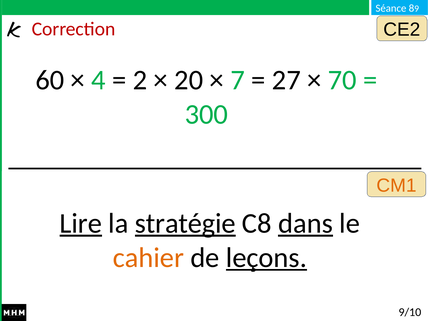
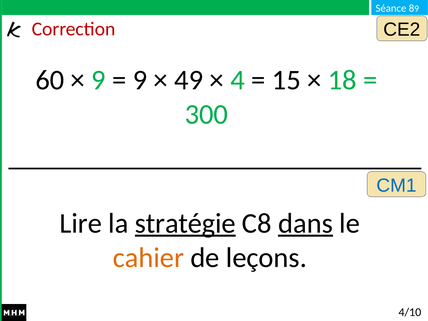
4 at (99, 80): 4 -> 9
2 at (140, 80): 2 -> 9
20: 20 -> 49
7: 7 -> 4
27: 27 -> 15
70: 70 -> 18
CM1 colour: orange -> blue
Lire underline: present -> none
leçons underline: present -> none
9/10: 9/10 -> 4/10
